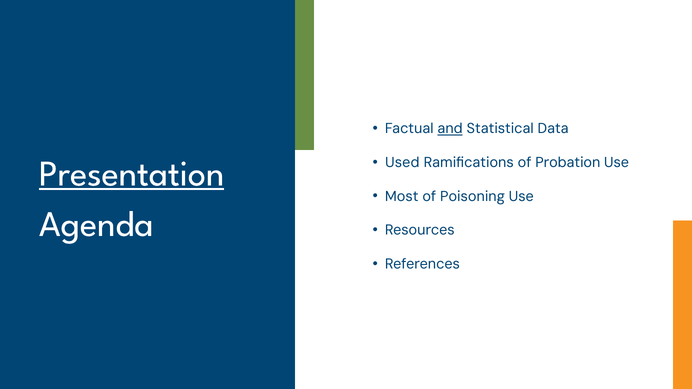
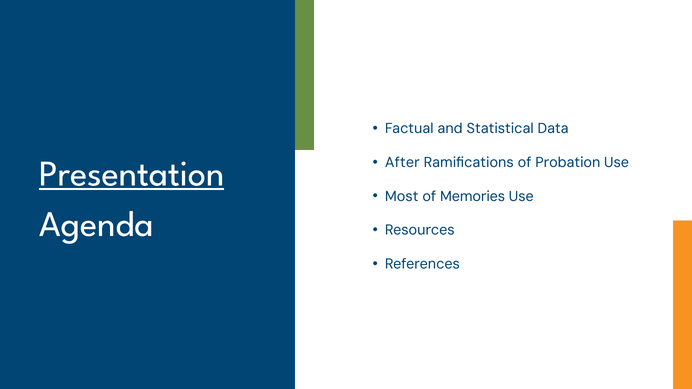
and underline: present -> none
Used: Used -> After
Poisoning: Poisoning -> Memories
